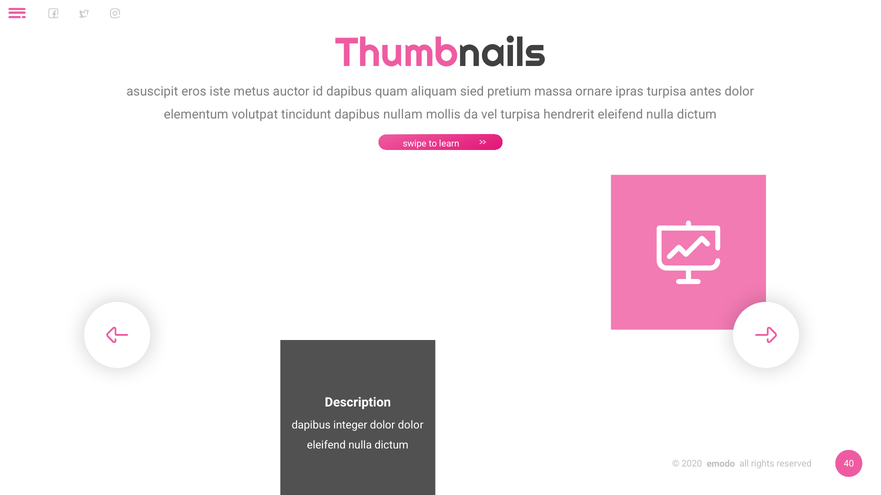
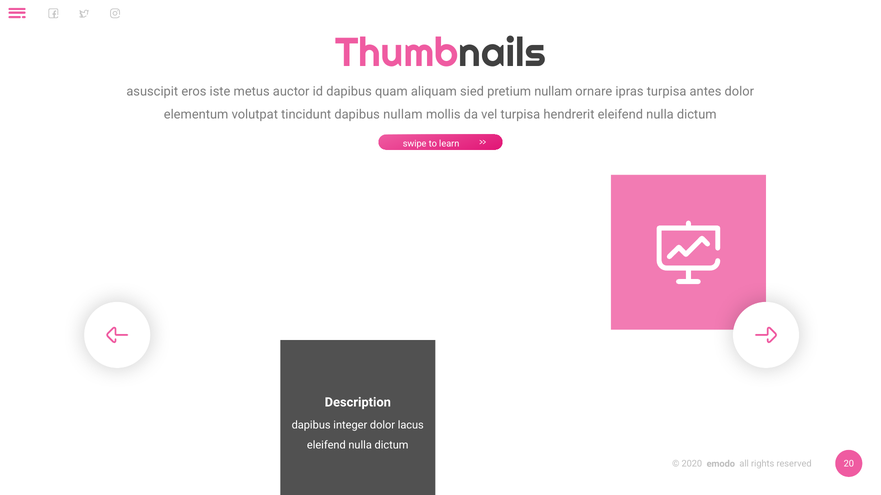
pretium massa: massa -> nullam
dolor dolor: dolor -> lacus
40: 40 -> 20
